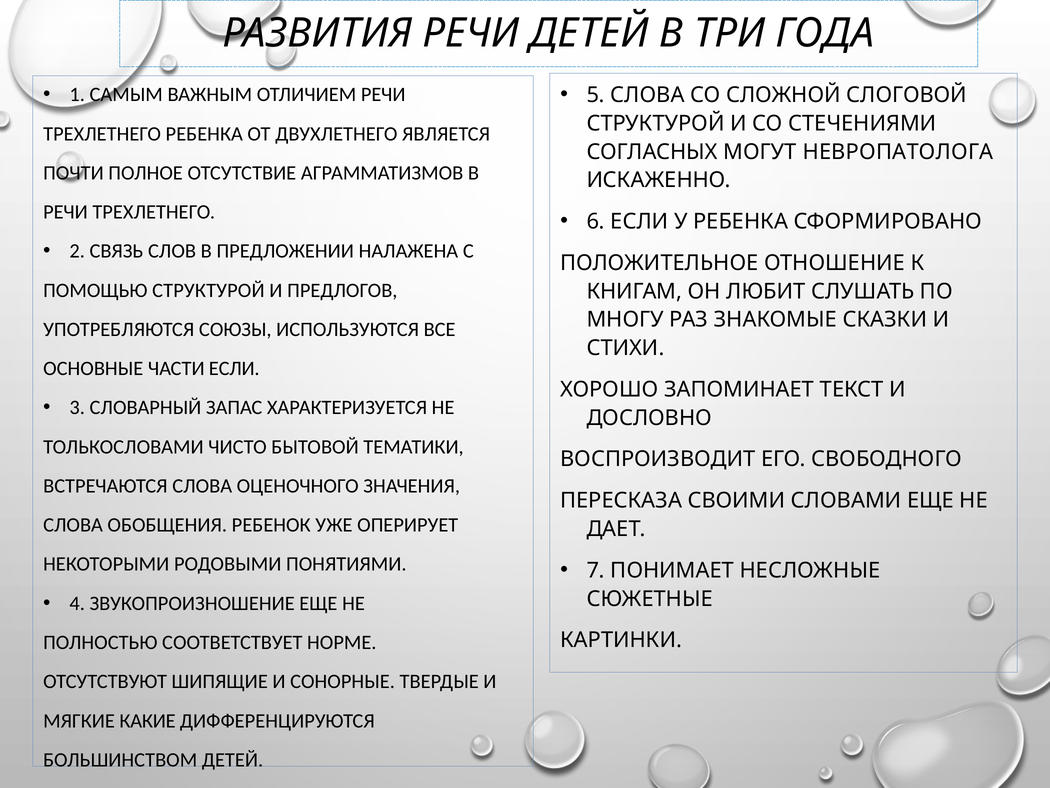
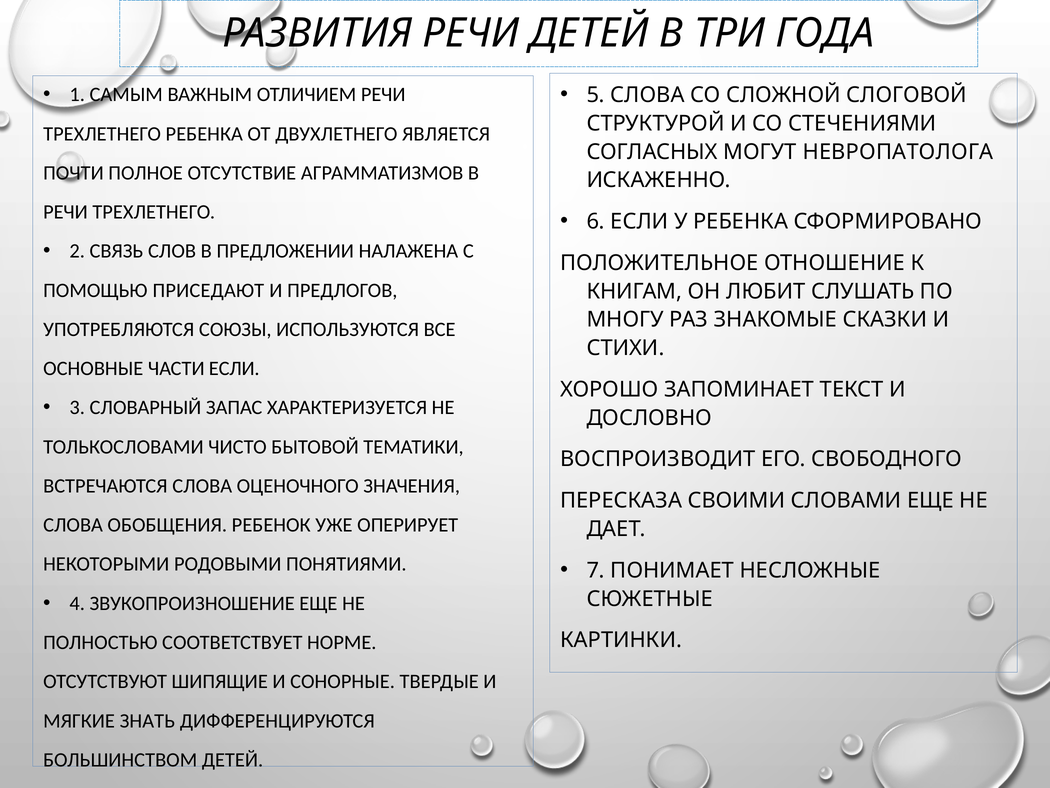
ПОМОЩЬЮ СТРУКТУРОЙ: СТРУКТУРОЙ -> ПРИСЕДАЮТ
КАКИЕ: КАКИЕ -> ЗНАТЬ
